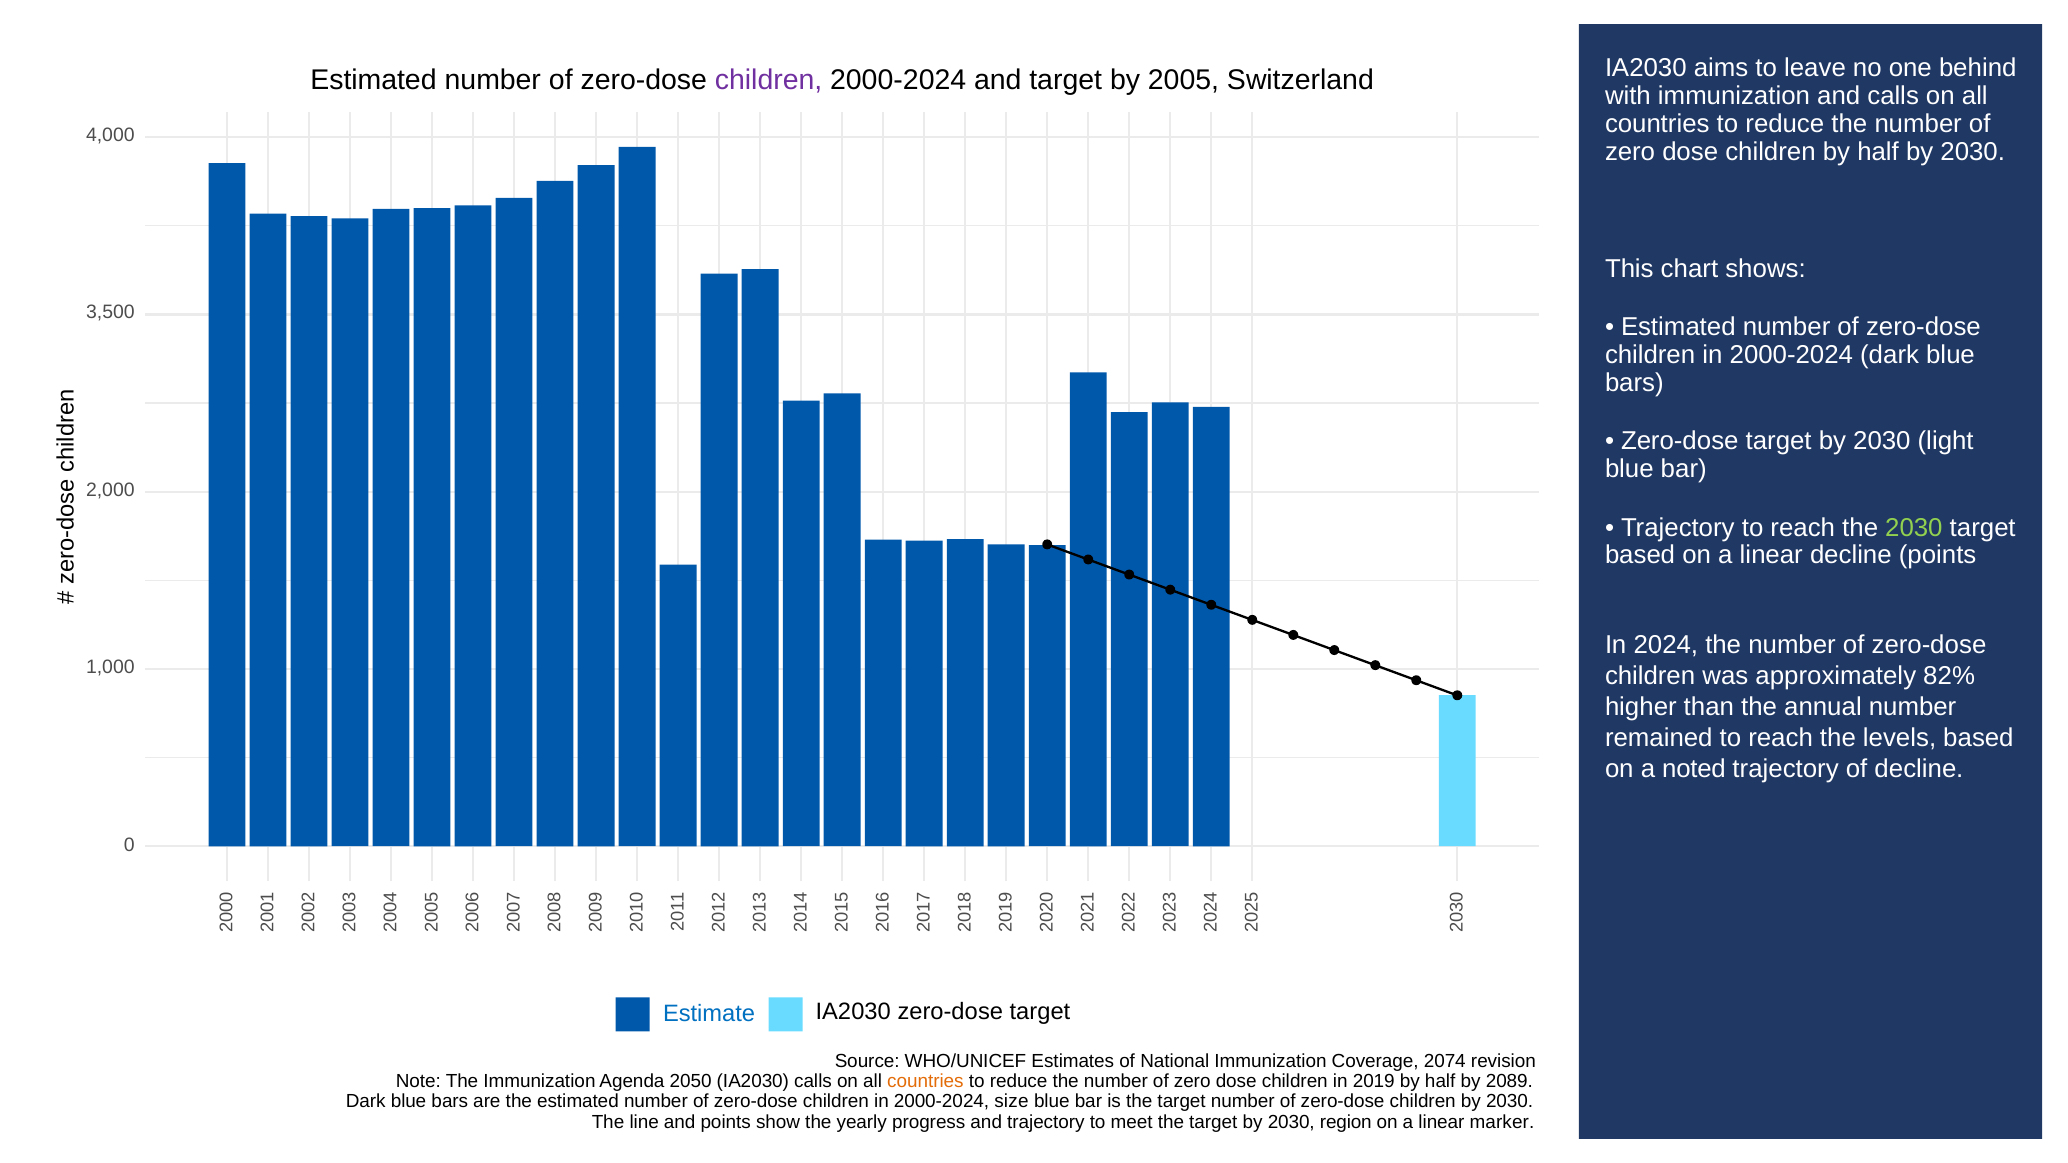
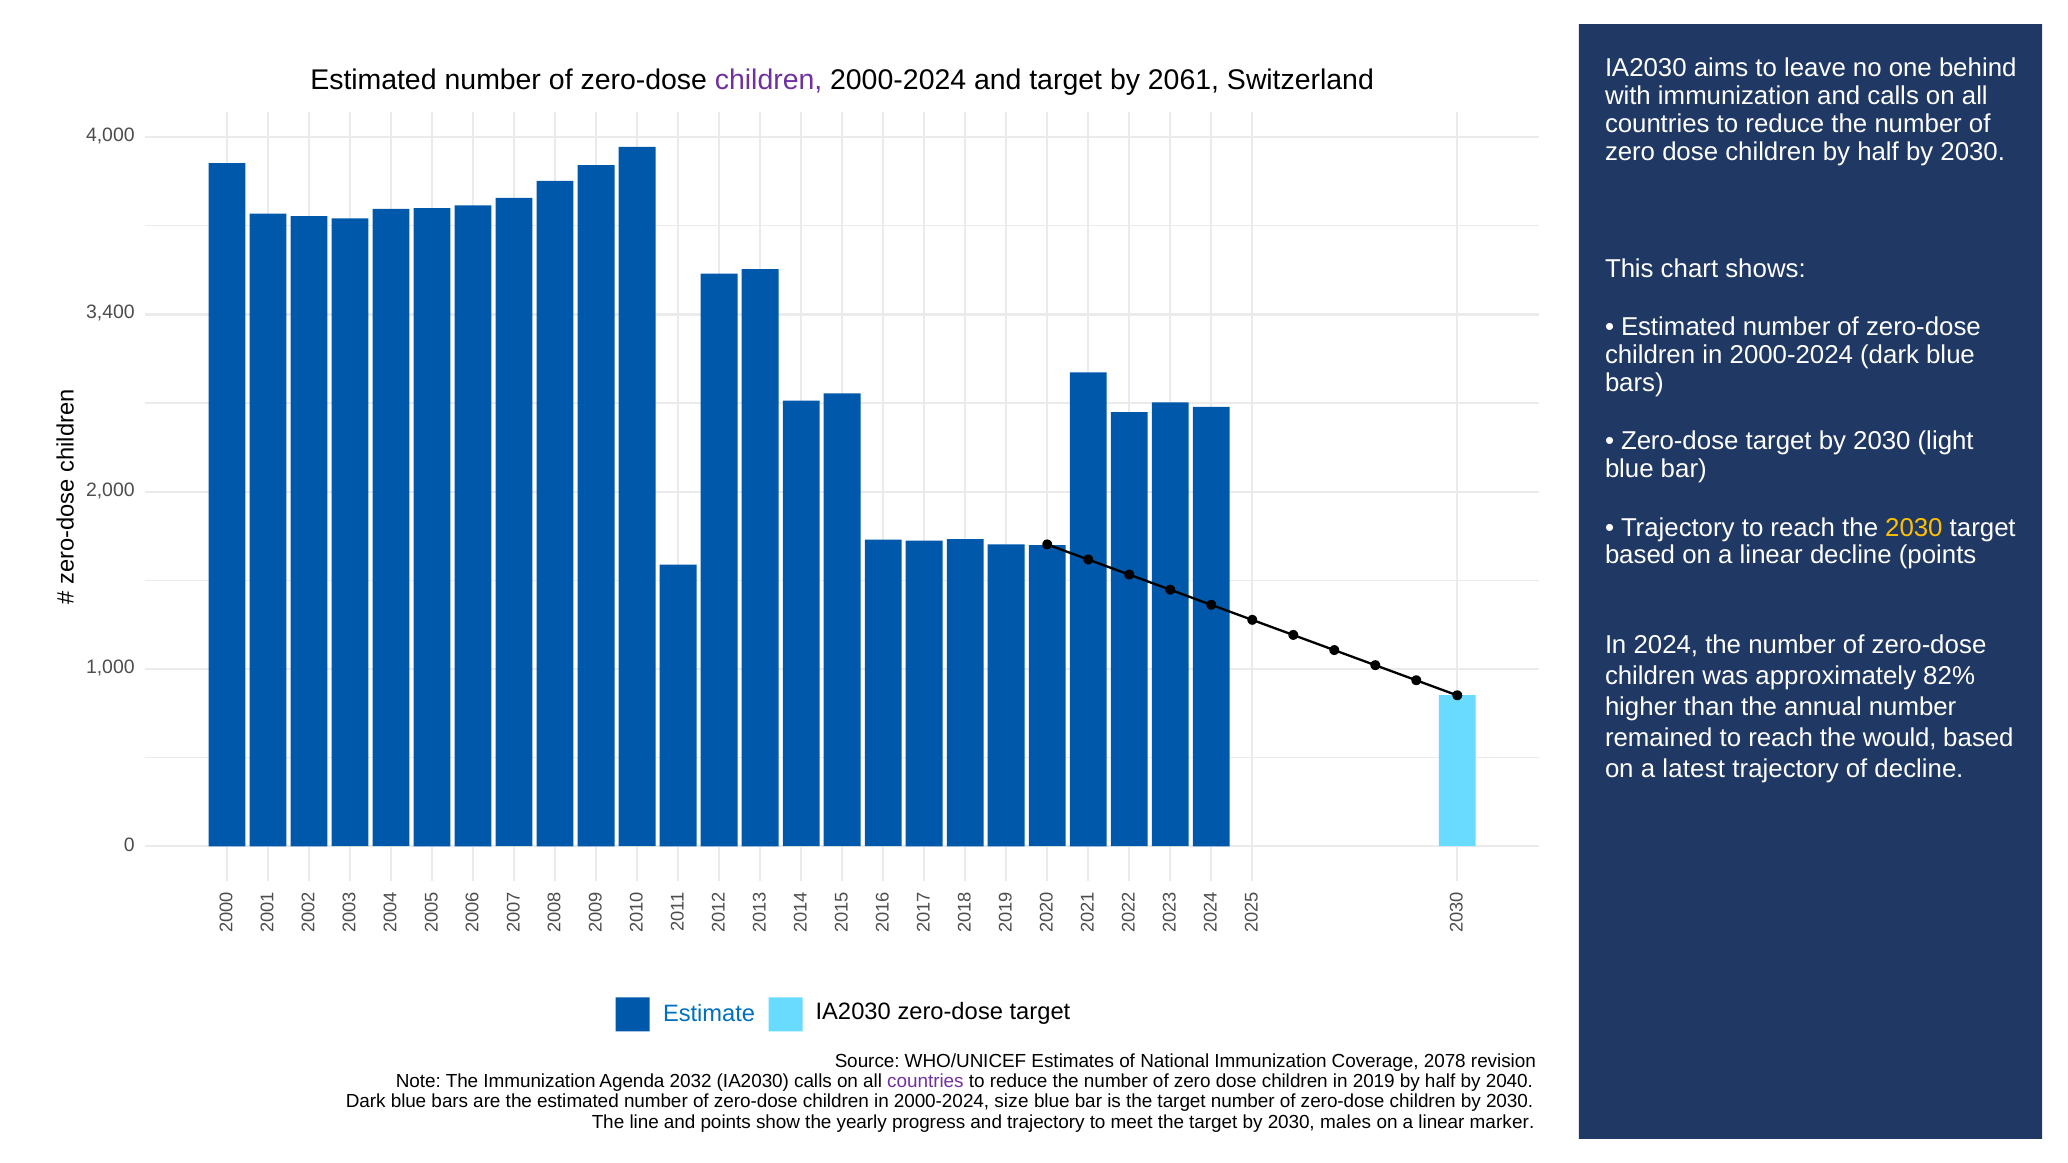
2005: 2005 -> 2061
3,500: 3,500 -> 3,400
2030 at (1914, 528) colour: light green -> yellow
levels: levels -> would
noted: noted -> latest
2074: 2074 -> 2078
2050: 2050 -> 2032
countries at (925, 1081) colour: orange -> purple
2089: 2089 -> 2040
region: region -> males
